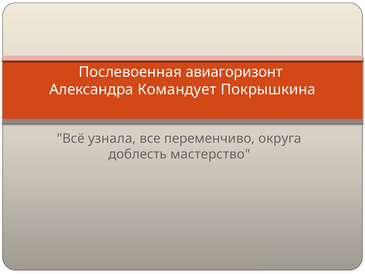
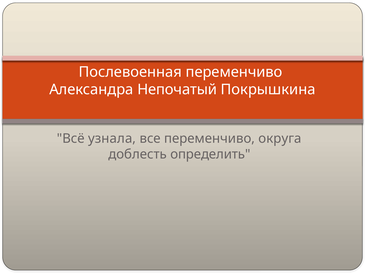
Послевоенная авиагоризонт: авиагоризонт -> переменчиво
Командует: Командует -> Непочатый
мастерство: мастерство -> определить
